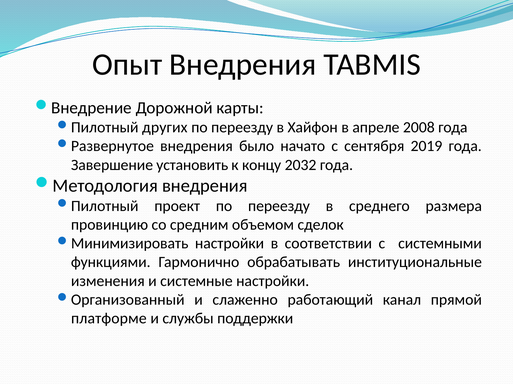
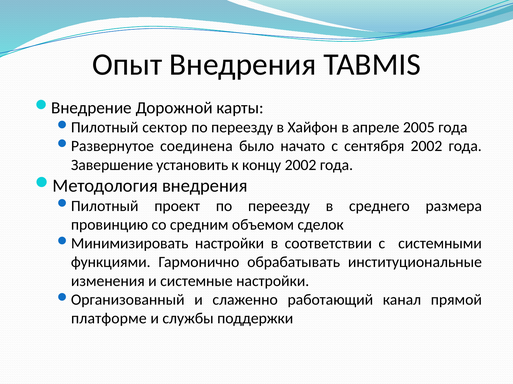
других: других -> сектор
2008: 2008 -> 2005
внедрения at (196, 146): внедрения -> соединена
сентября 2019: 2019 -> 2002
концу 2032: 2032 -> 2002
